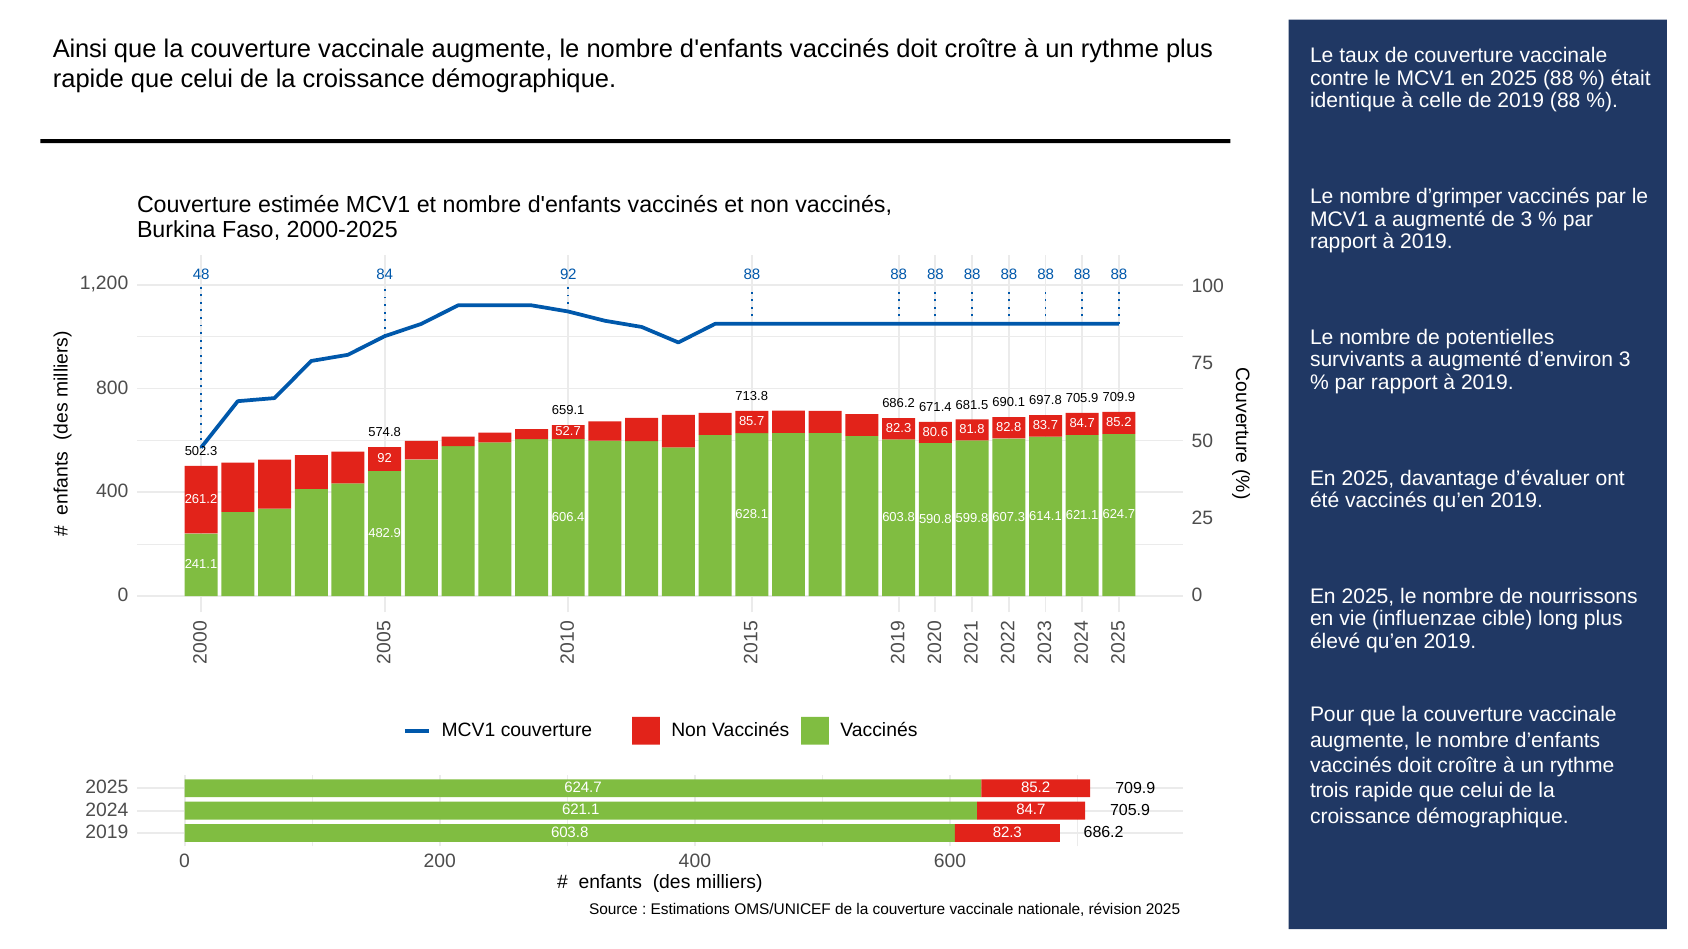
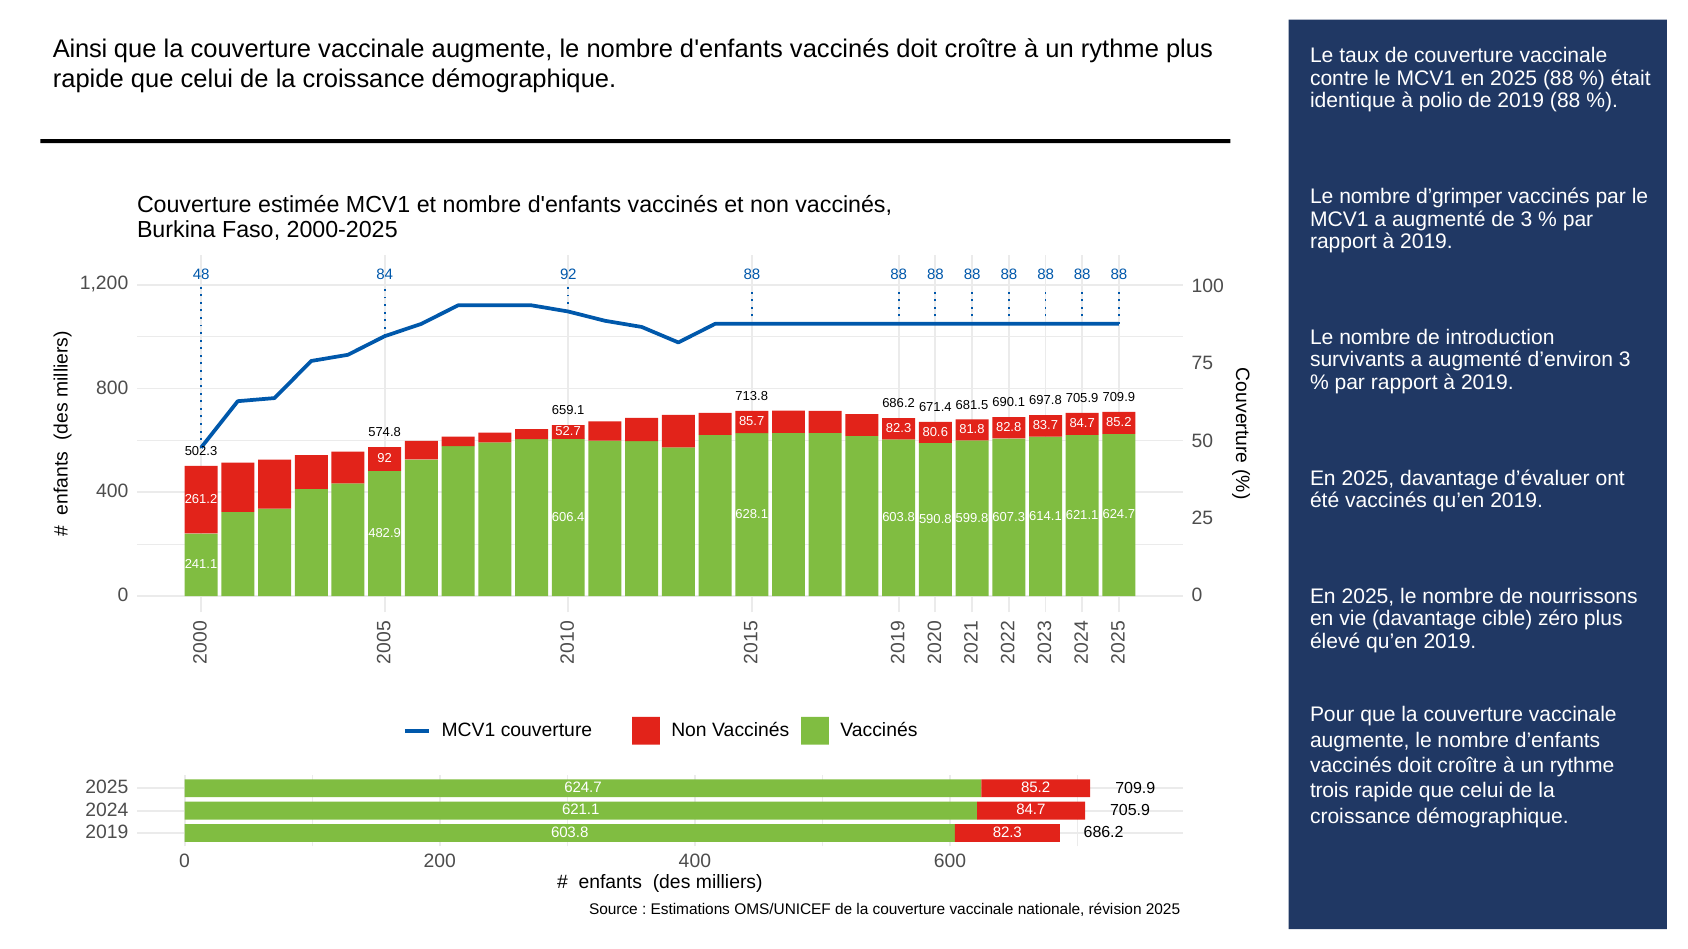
celle: celle -> polio
potentielles: potentielles -> introduction
vie influenzae: influenzae -> davantage
long: long -> zéro
